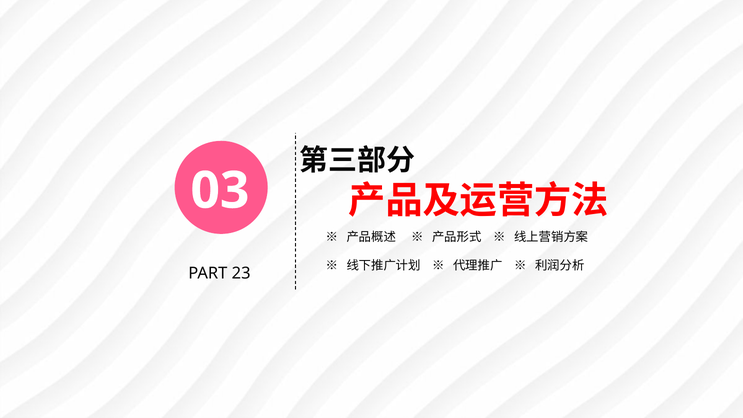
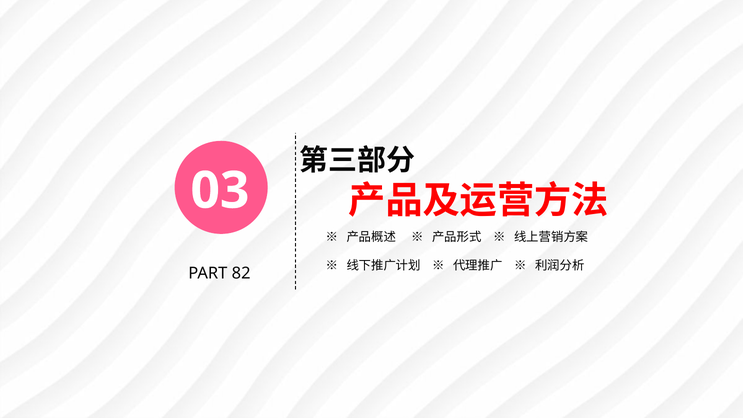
23: 23 -> 82
